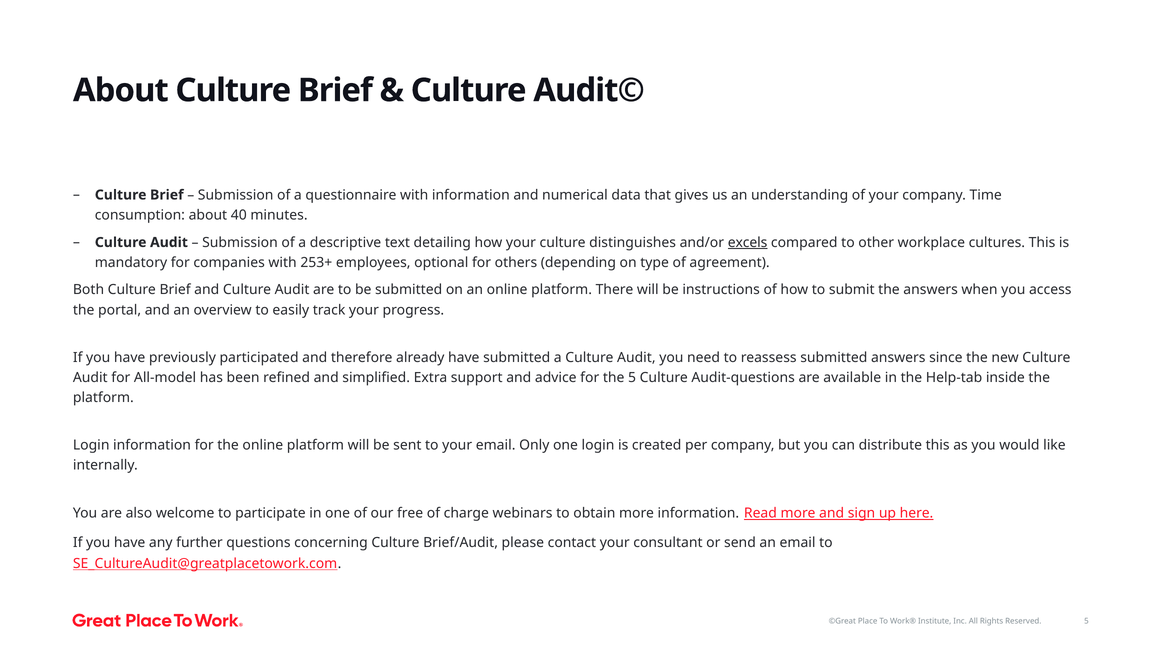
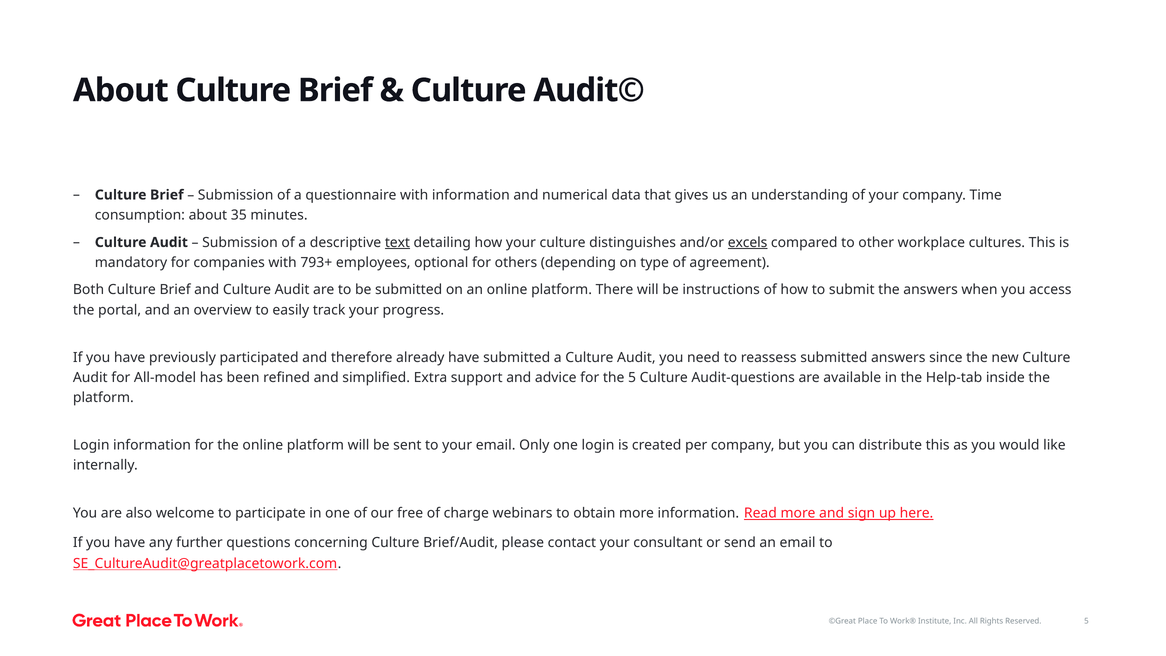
40: 40 -> 35
text underline: none -> present
253+: 253+ -> 793+
